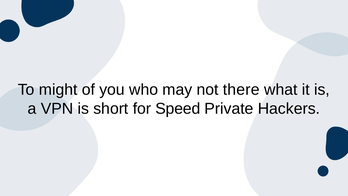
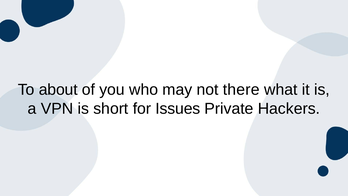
might: might -> about
Speed: Speed -> Issues
